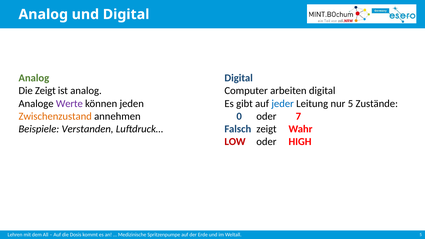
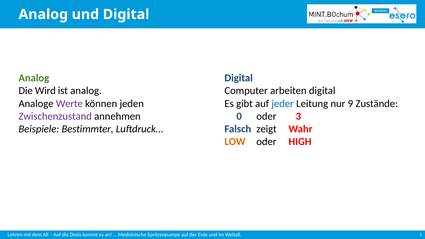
Die Zeigt: Zeigt -> Wird
nur 5: 5 -> 9
Zwischenzustand colour: orange -> purple
7: 7 -> 3
Verstanden: Verstanden -> Bestimmter
LOW colour: red -> orange
